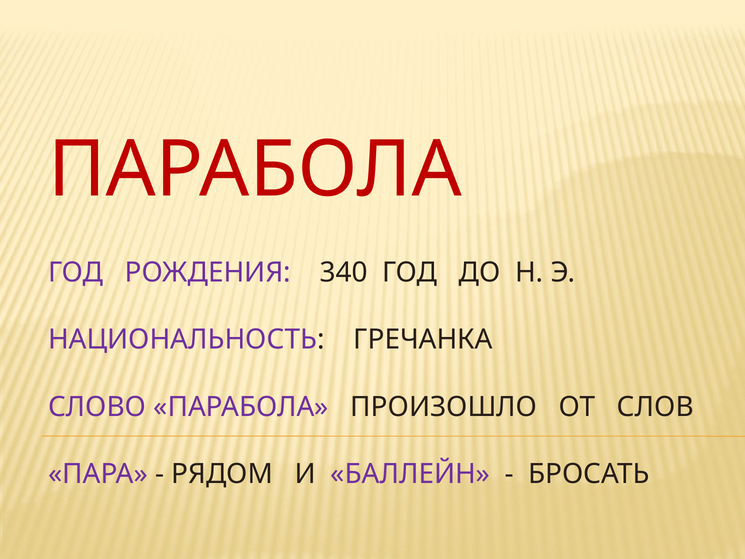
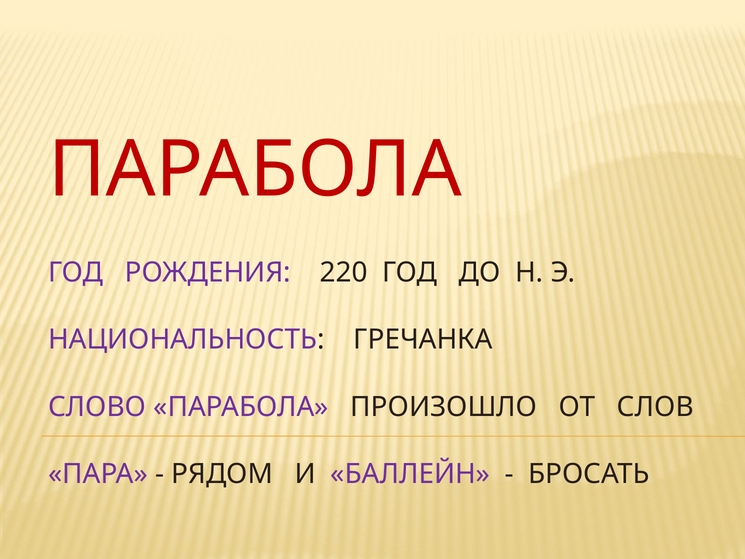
340: 340 -> 220
